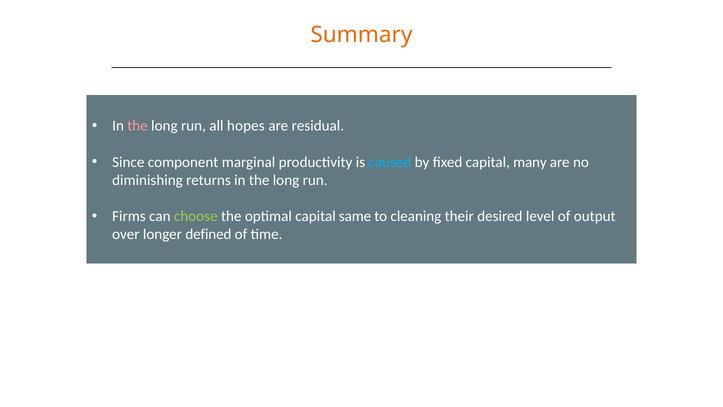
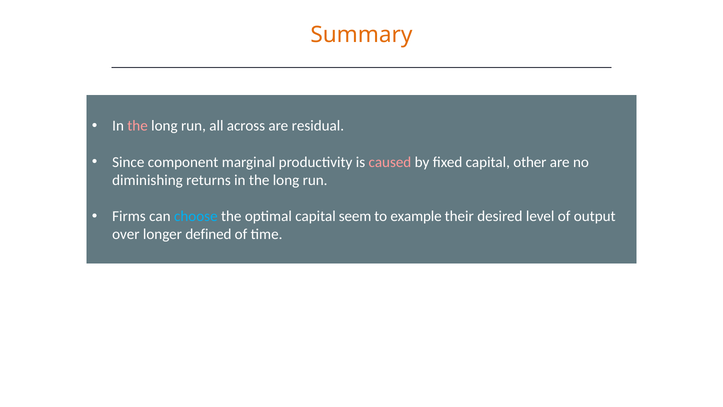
hopes: hopes -> across
caused colour: light blue -> pink
many: many -> other
choose colour: light green -> light blue
same: same -> seem
cleaning: cleaning -> example
